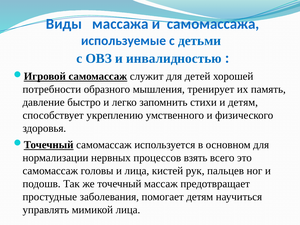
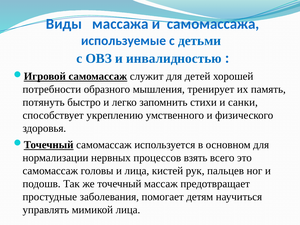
давление: давление -> потянуть
и детям: детям -> санки
